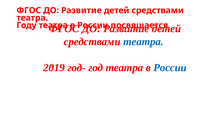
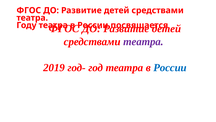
театра at (143, 42) colour: blue -> purple
